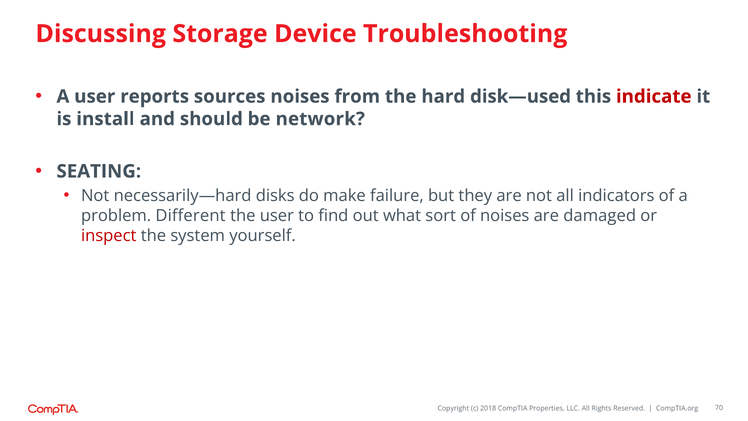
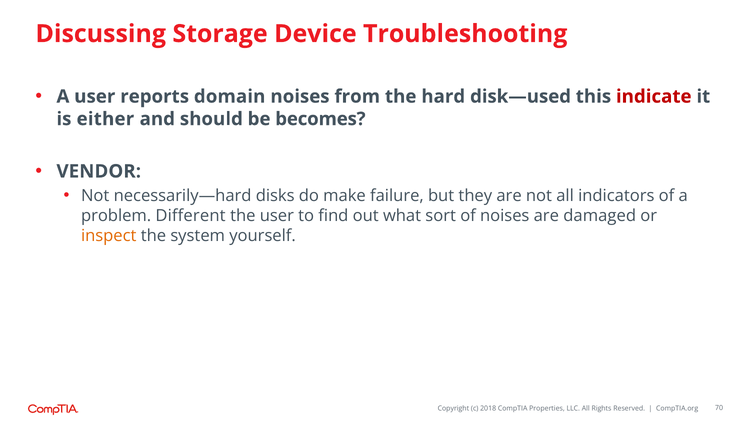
sources: sources -> domain
install: install -> either
network: network -> becomes
SEATING: SEATING -> VENDOR
inspect colour: red -> orange
